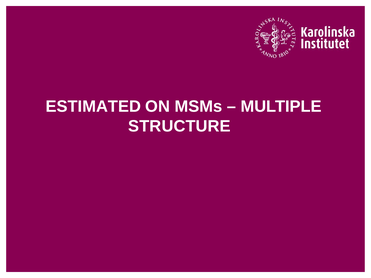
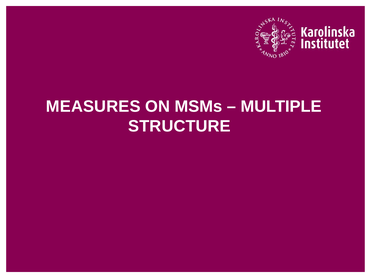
ESTIMATED: ESTIMATED -> MEASURES
